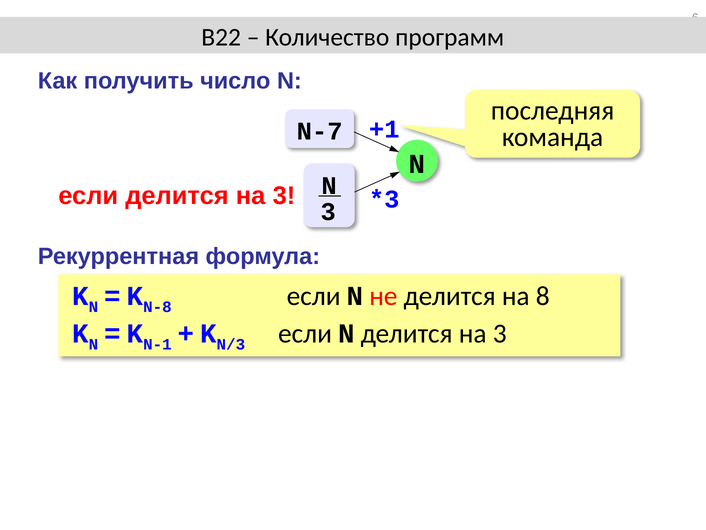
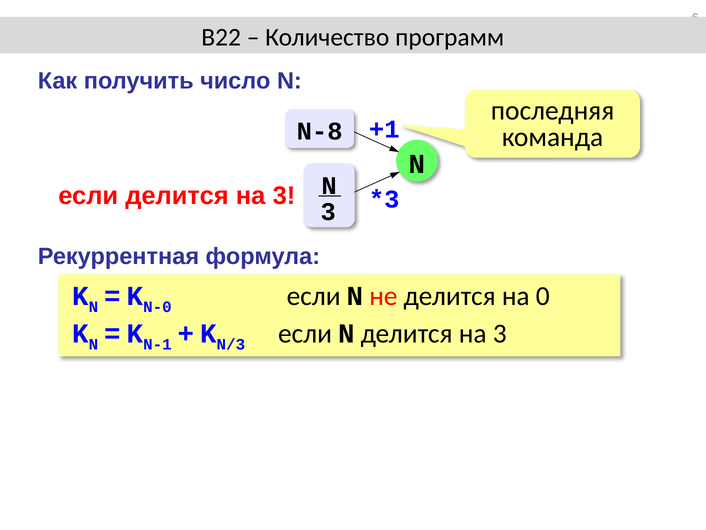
N-7: N-7 -> N-8
N-8: N-8 -> N-0
8: 8 -> 0
